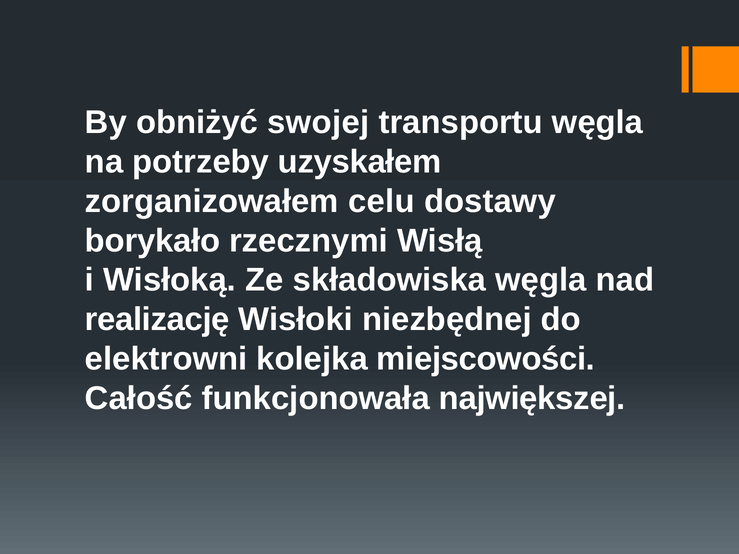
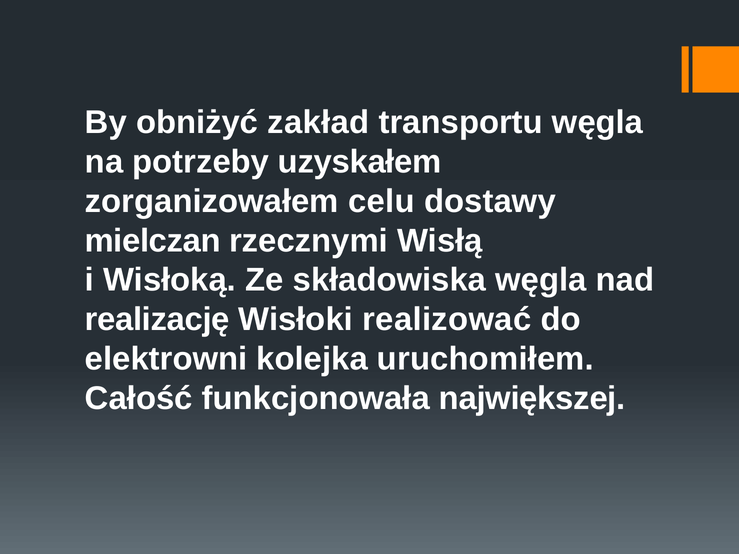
swojej: swojej -> zakład
borykało: borykało -> mielczan
niezbędnej: niezbędnej -> realizować
miejscowości: miejscowości -> uruchomiłem
